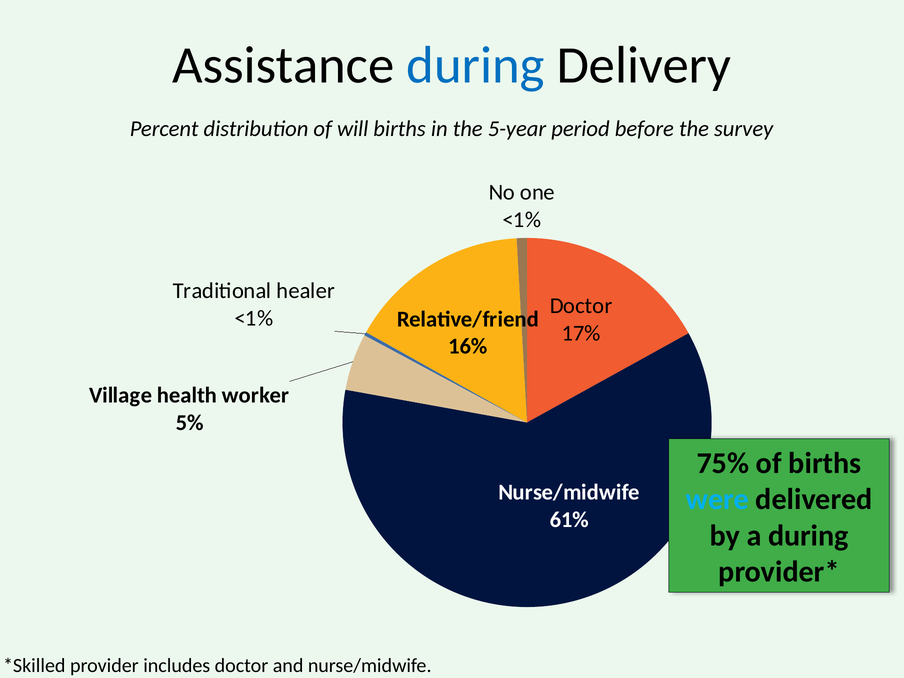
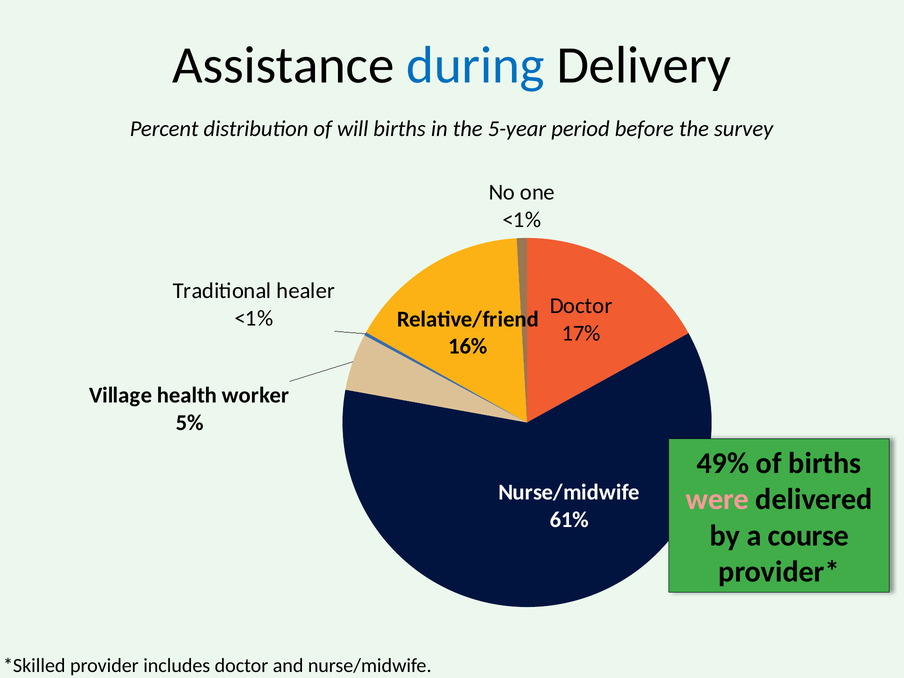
75%: 75% -> 49%
were colour: light blue -> pink
a during: during -> course
